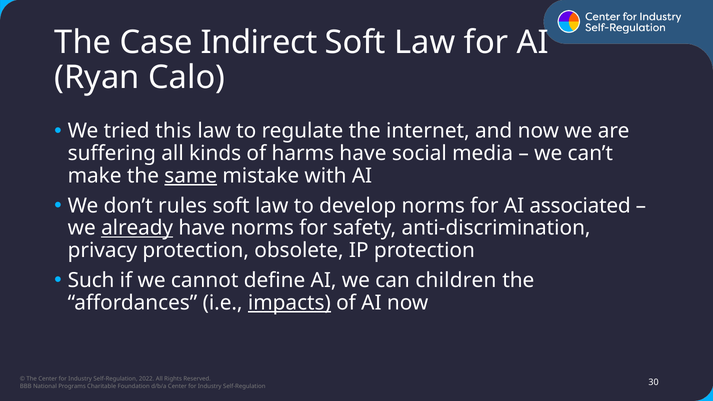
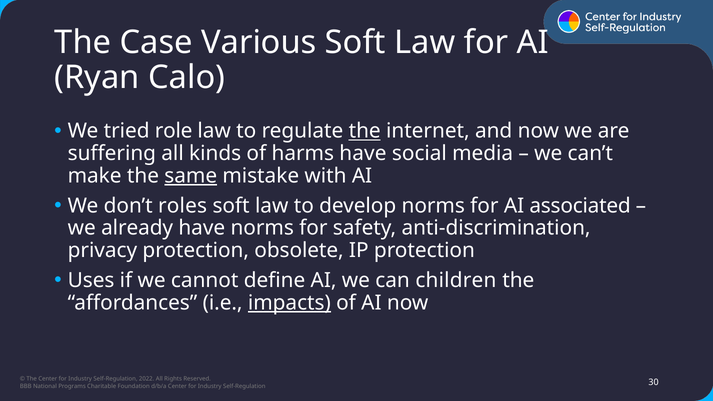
Indirect: Indirect -> Various
this: this -> role
the at (365, 131) underline: none -> present
rules: rules -> roles
already underline: present -> none
Such: Such -> Uses
